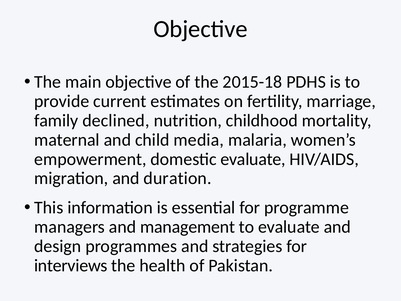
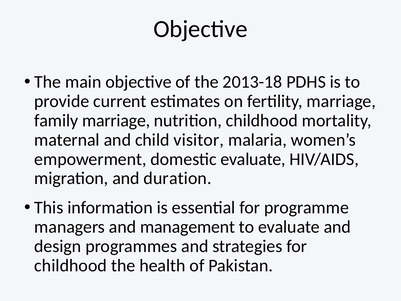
2015-18: 2015-18 -> 2013-18
family declined: declined -> marriage
media: media -> visitor
interviews at (71, 265): interviews -> childhood
